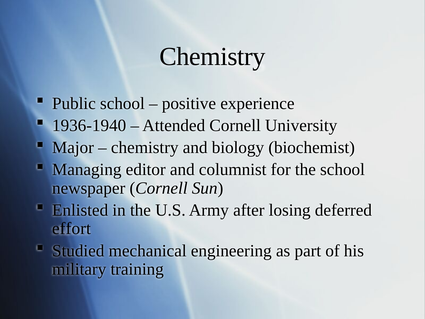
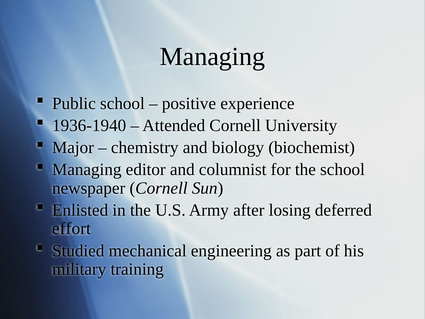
Chemistry at (213, 57): Chemistry -> Managing
